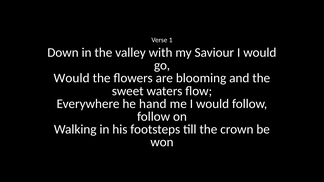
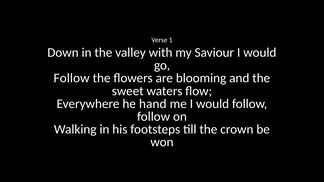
Would at (72, 78): Would -> Follow
